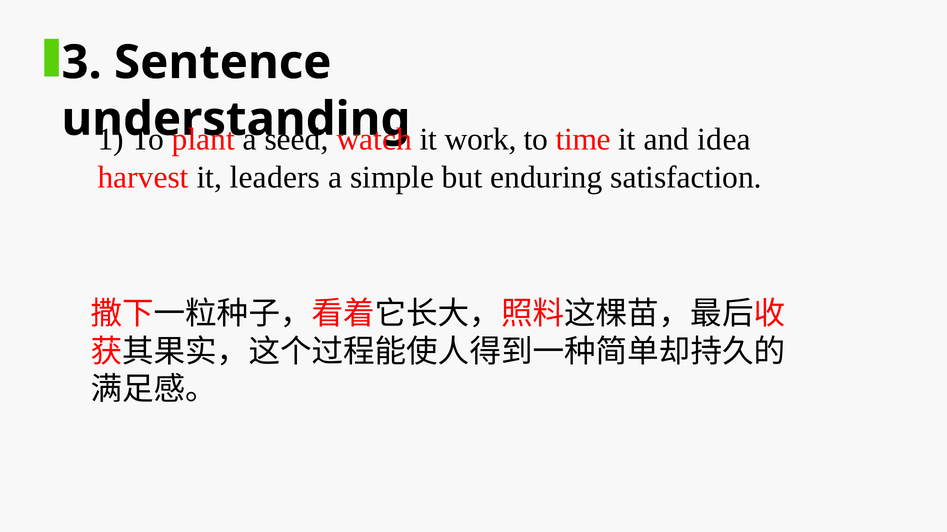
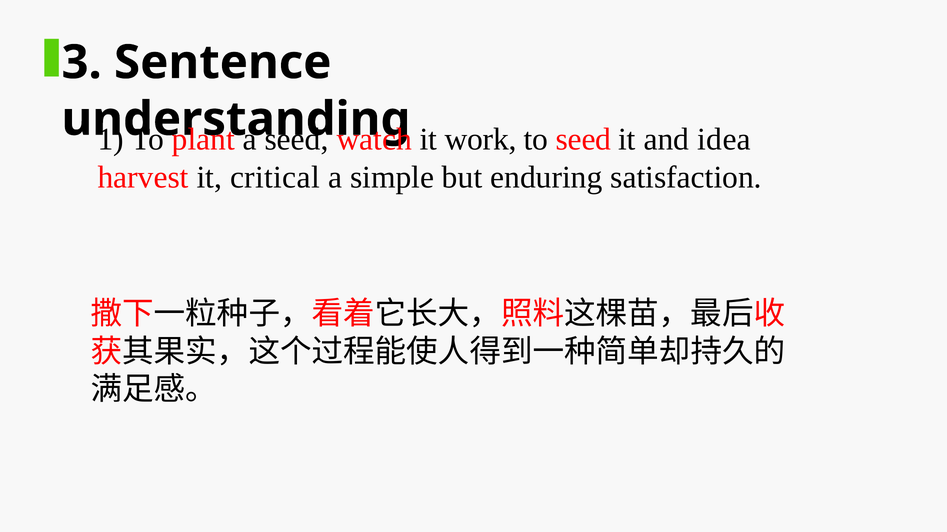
to time: time -> seed
leaders: leaders -> critical
